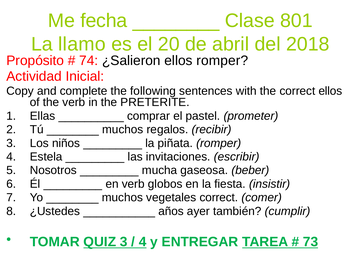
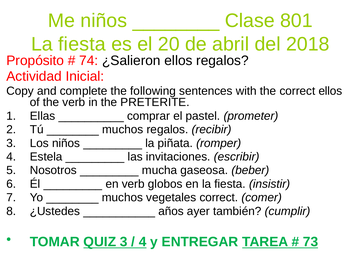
Me fecha: fecha -> niños
llamo at (82, 44): llamo -> fiesta
ellos romper: romper -> regalos
